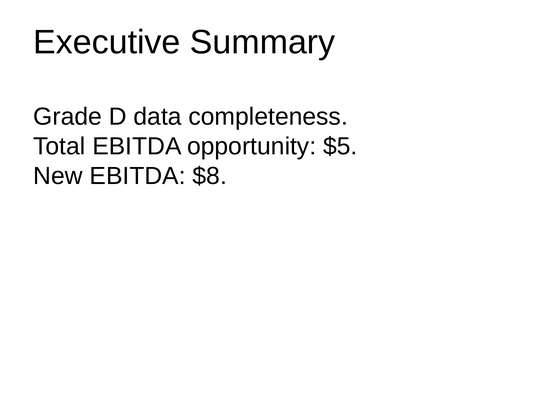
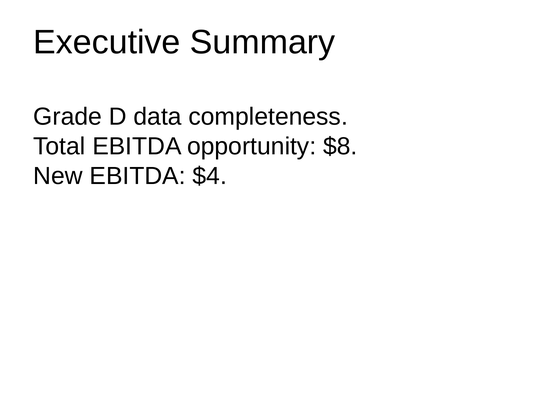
$5: $5 -> $8
$8: $8 -> $4
